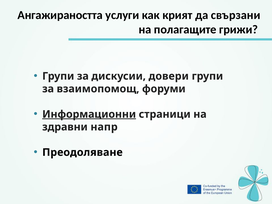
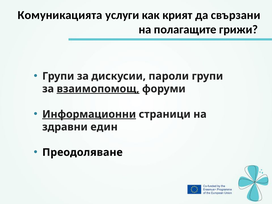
Ангажираността: Ангажираността -> Комуникацията
довери: довери -> пароли
взаимопомощ underline: none -> present
напр: напр -> един
